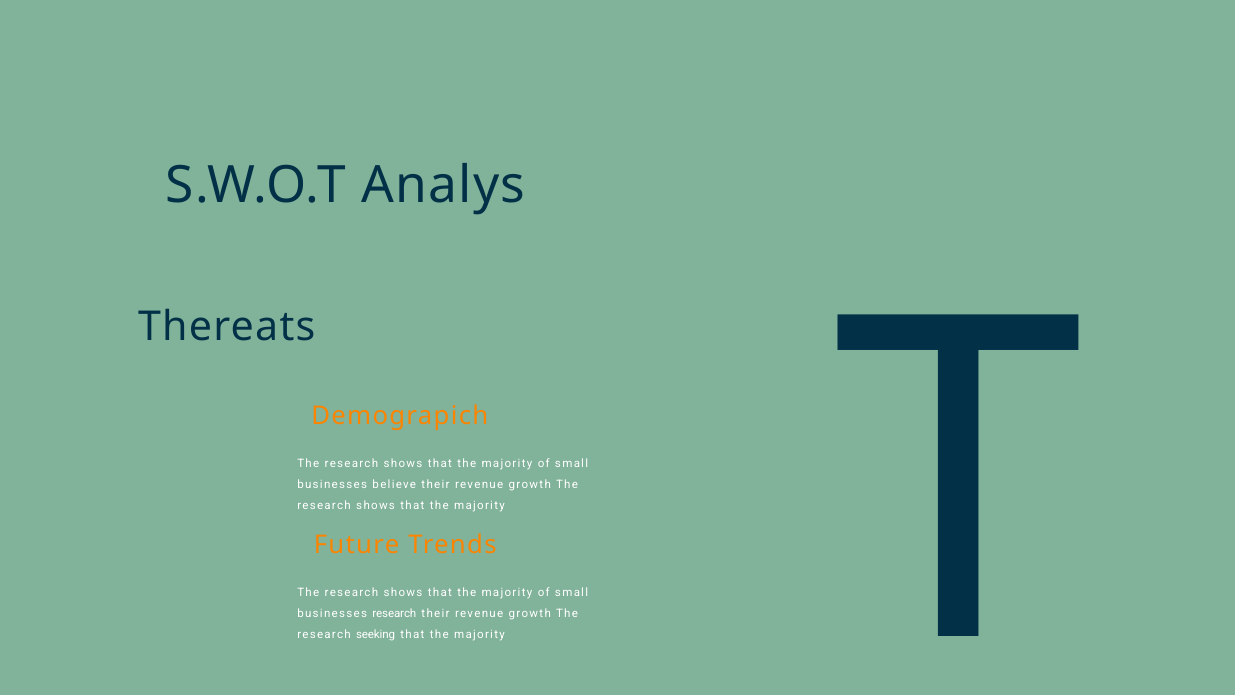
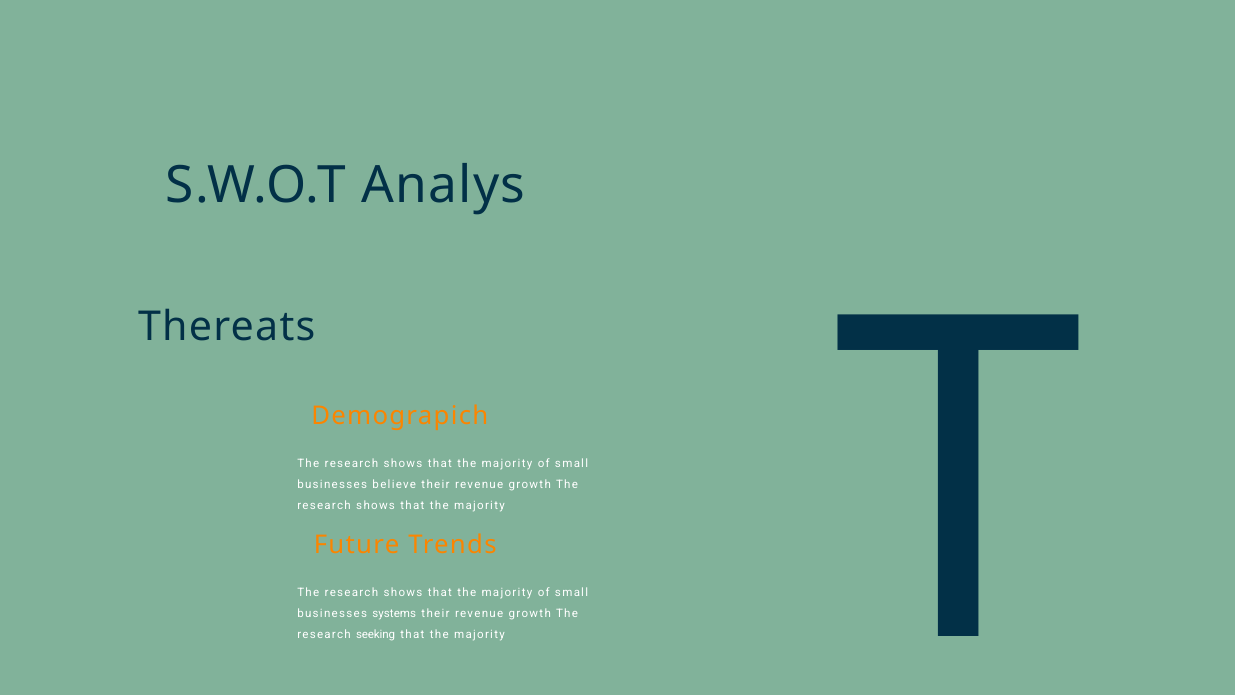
businesses research: research -> systems
